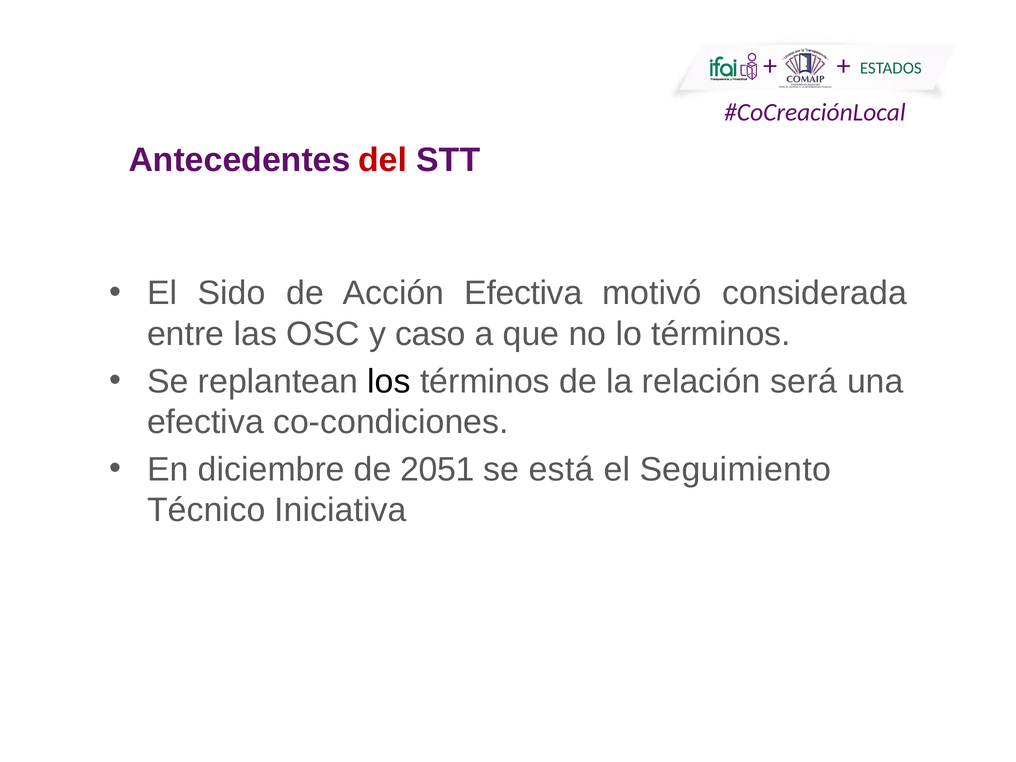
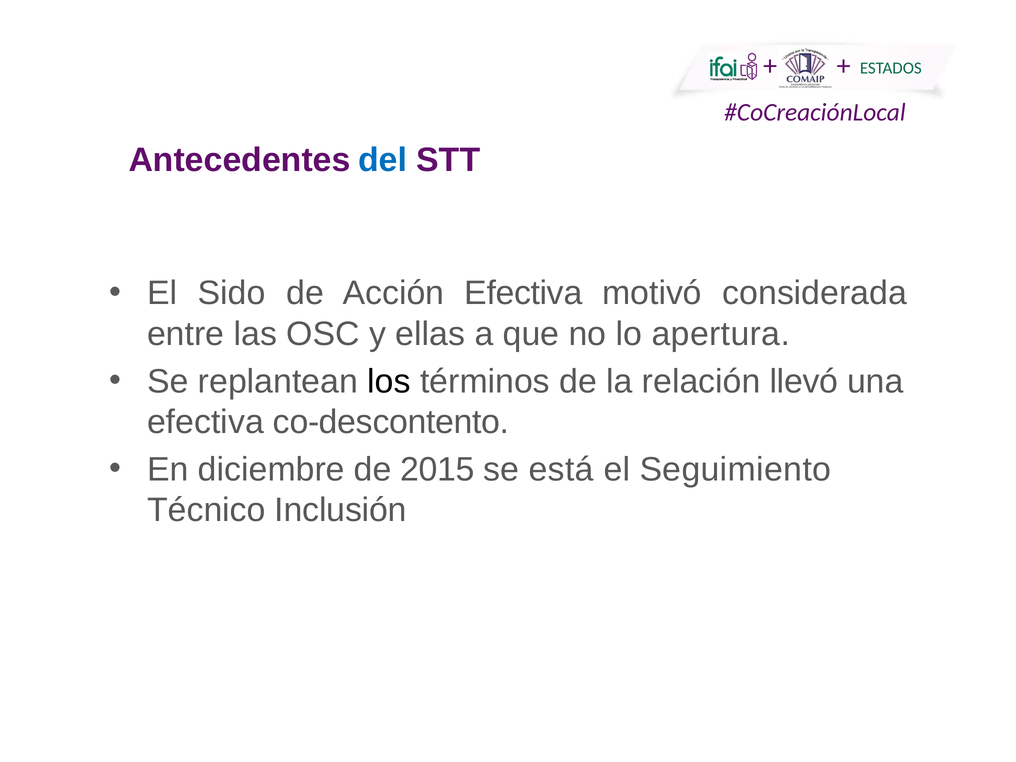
del colour: red -> blue
caso: caso -> ellas
lo términos: términos -> apertura
será: será -> llevó
co-condiciones: co-condiciones -> co-descontento
2051: 2051 -> 2015
Iniciativa: Iniciativa -> Inclusión
